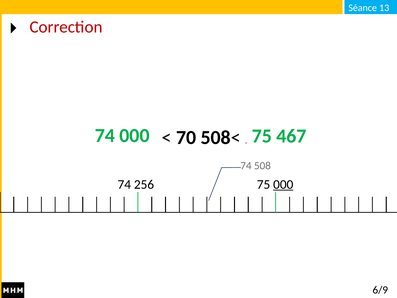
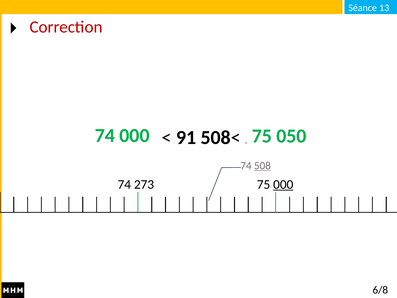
467: 467 -> 050
70: 70 -> 91
508 underline: none -> present
256: 256 -> 273
6/9: 6/9 -> 6/8
